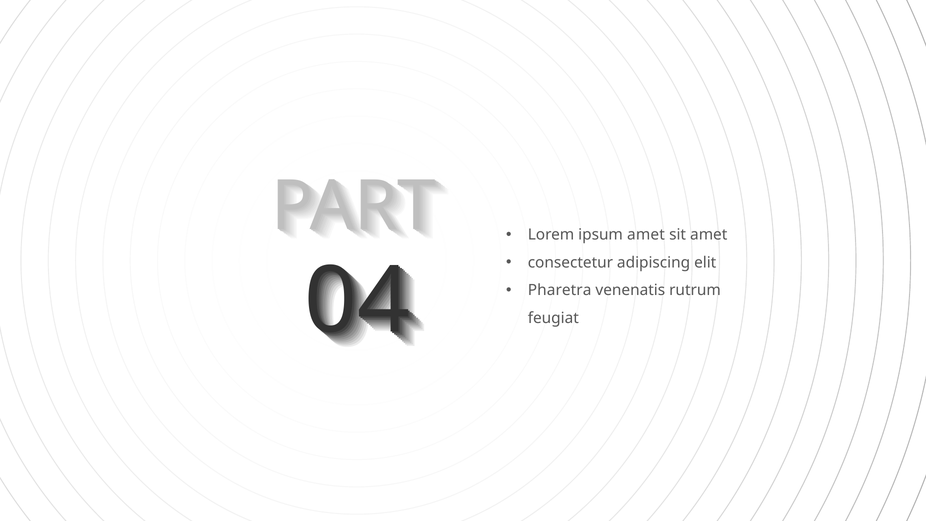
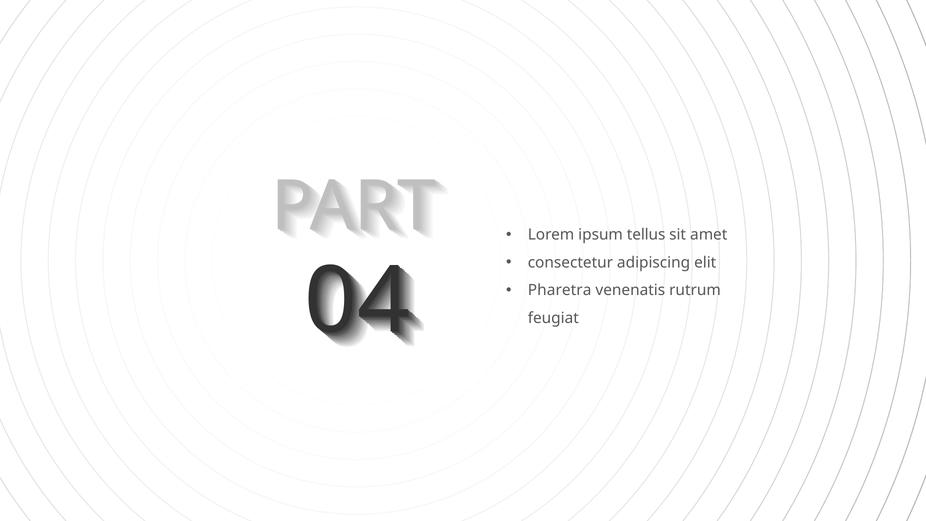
ipsum amet: amet -> tellus
